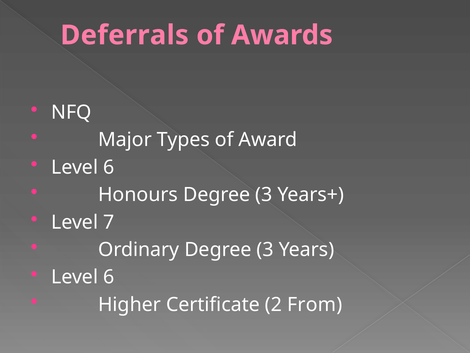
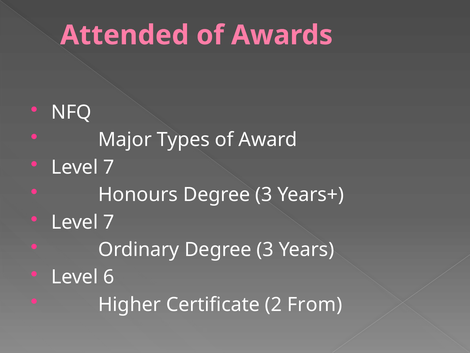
Deferrals: Deferrals -> Attended
6 at (109, 167): 6 -> 7
